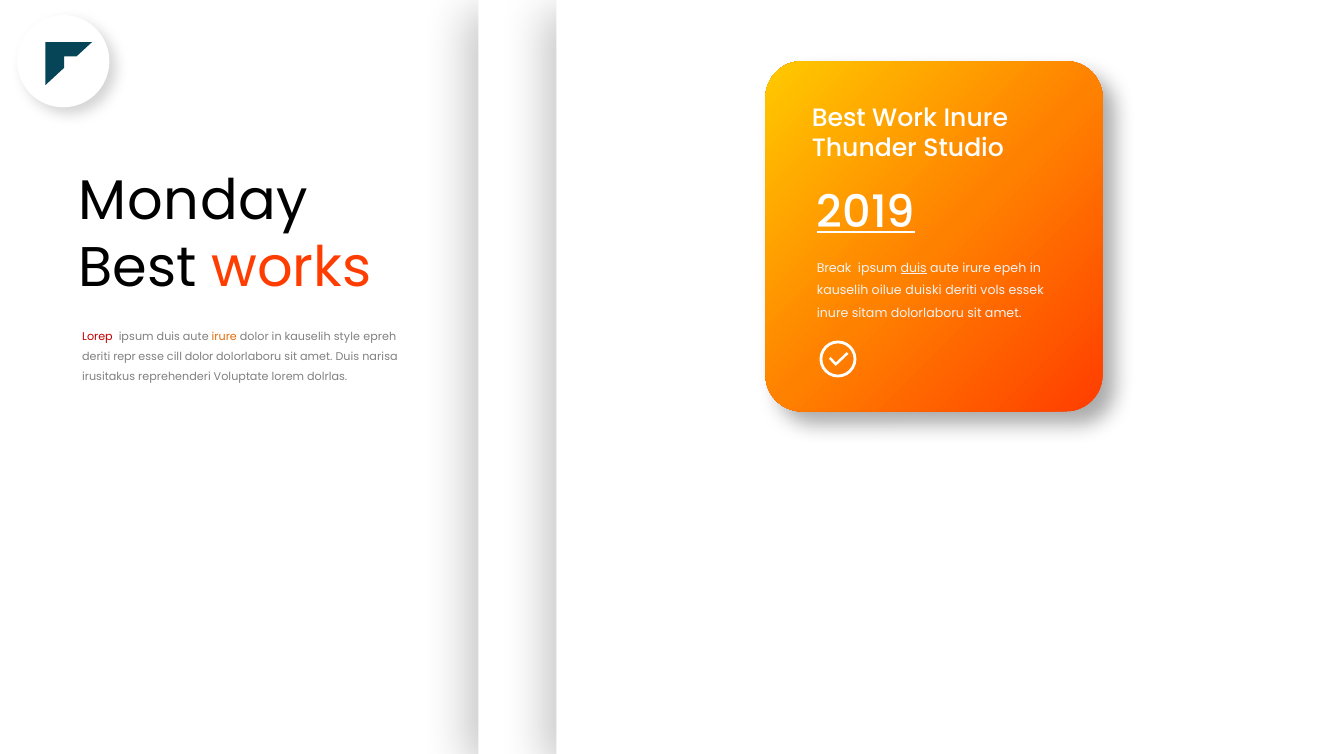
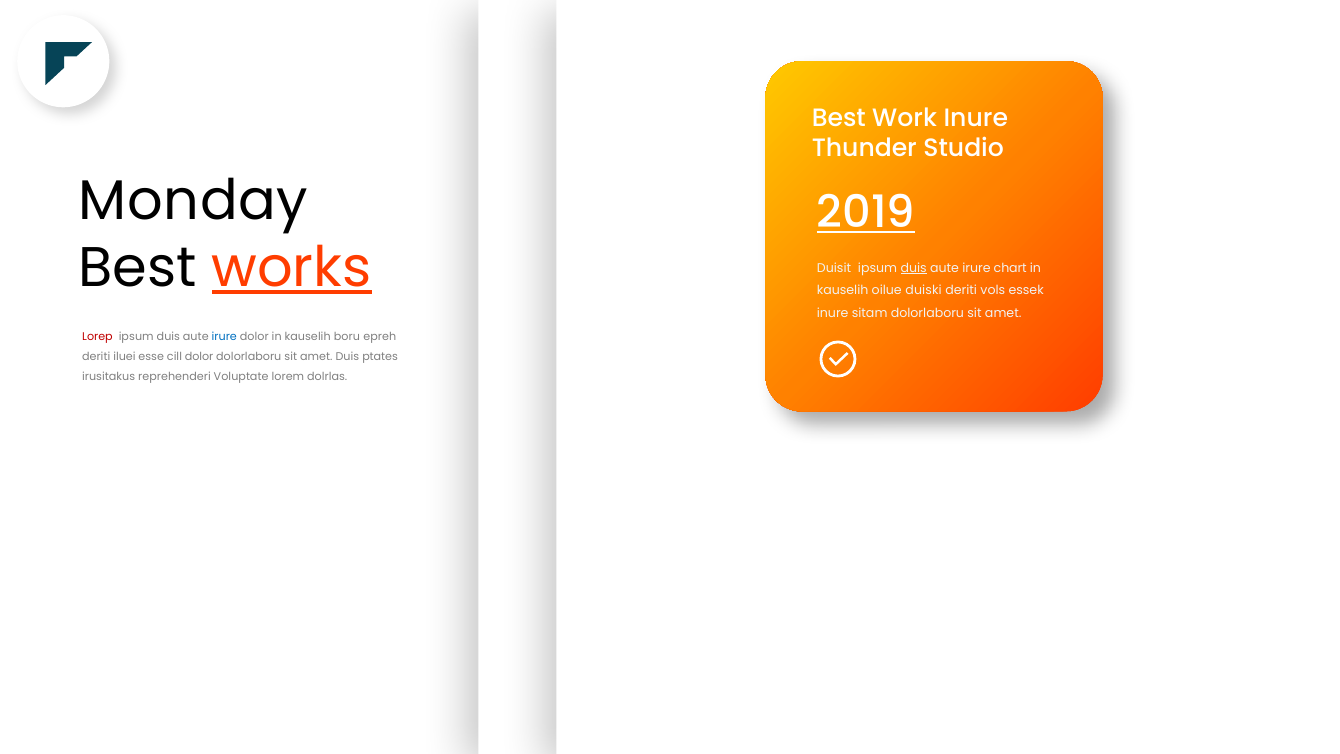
works underline: none -> present
Break: Break -> Duisit
epeh: epeh -> chart
irure at (224, 337) colour: orange -> blue
style: style -> boru
repr: repr -> iluei
narisa: narisa -> ptates
